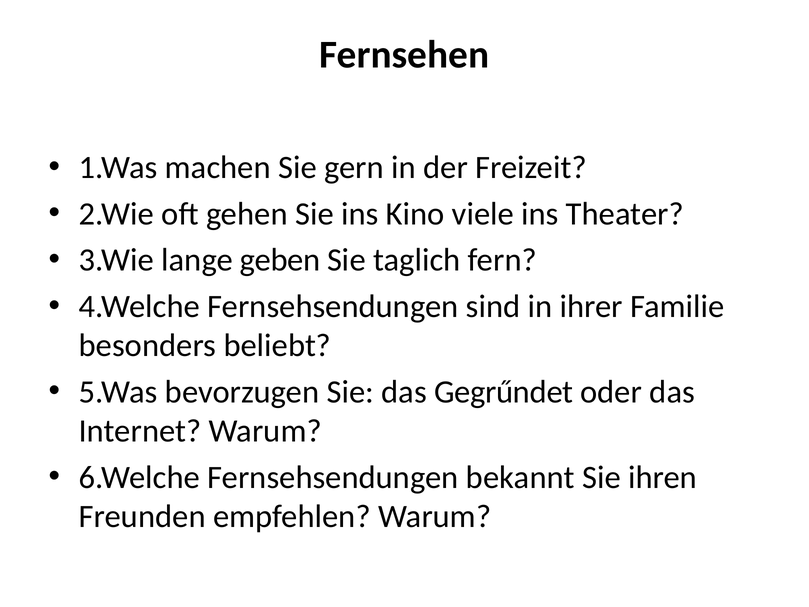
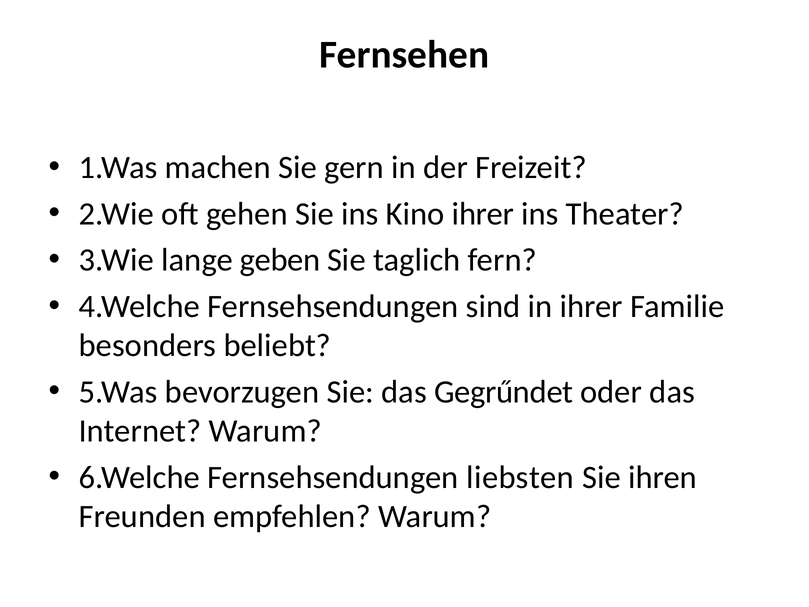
Kino viele: viele -> ihrer
bekannt: bekannt -> liebsten
